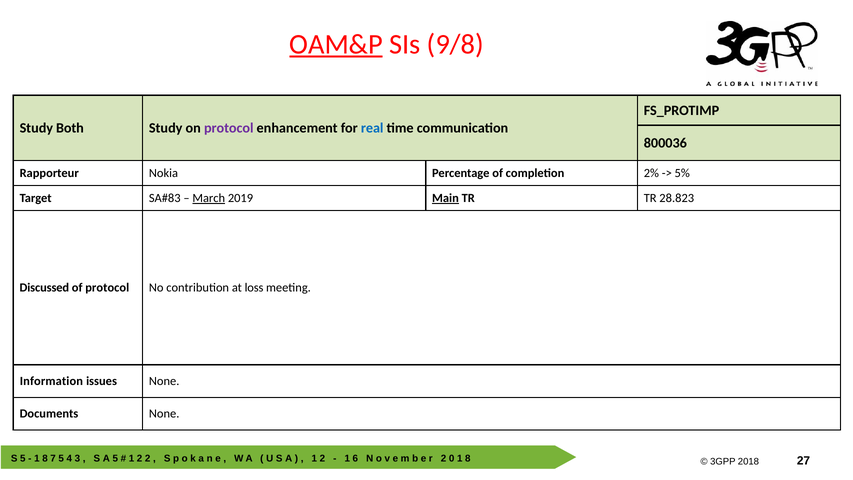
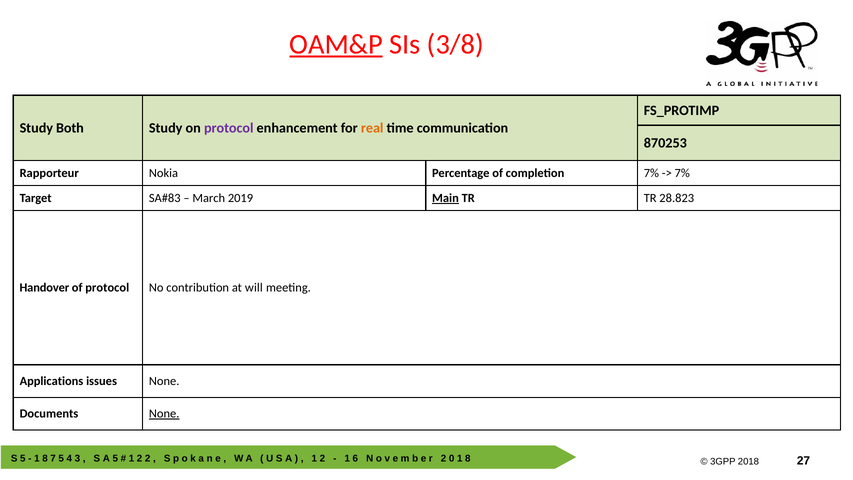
9/8: 9/8 -> 3/8
real colour: blue -> orange
800036: 800036 -> 870253
completion 2%: 2% -> 7%
5% at (682, 173): 5% -> 7%
March underline: present -> none
Discussed: Discussed -> Handover
loss: loss -> will
Information: Information -> Applications
None at (164, 414) underline: none -> present
